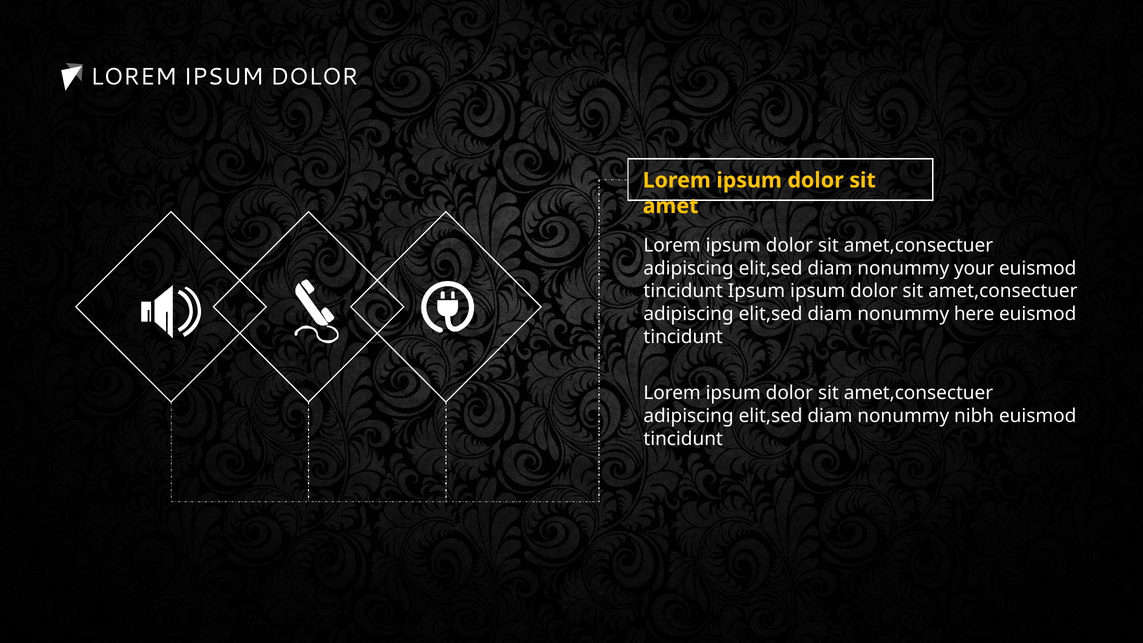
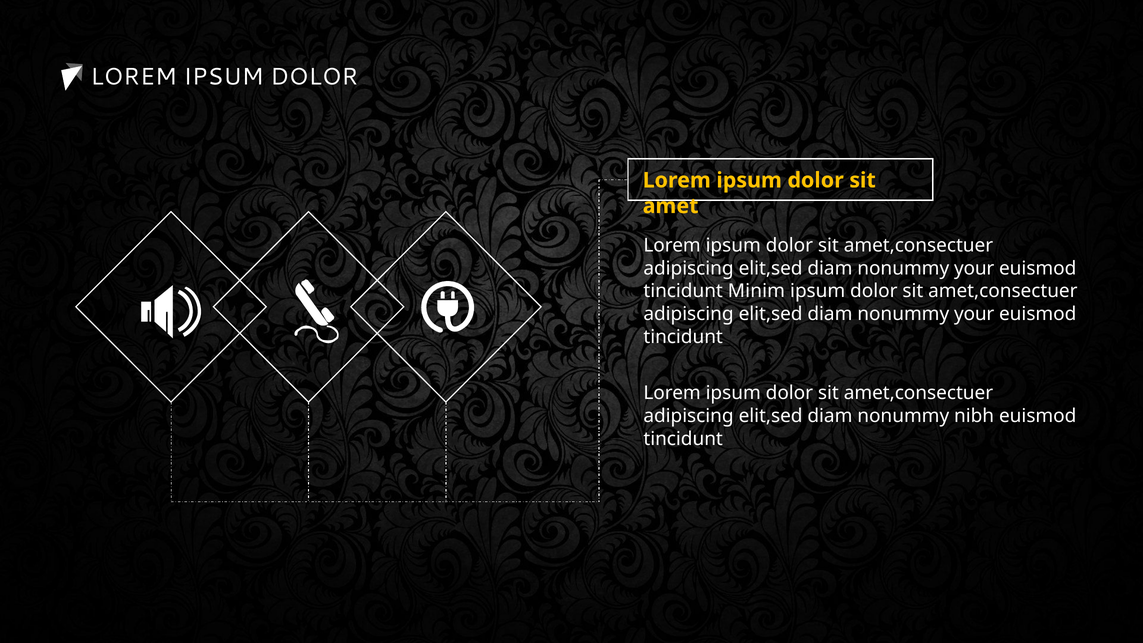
tincidunt Ipsum: Ipsum -> Minim
here at (974, 314): here -> your
